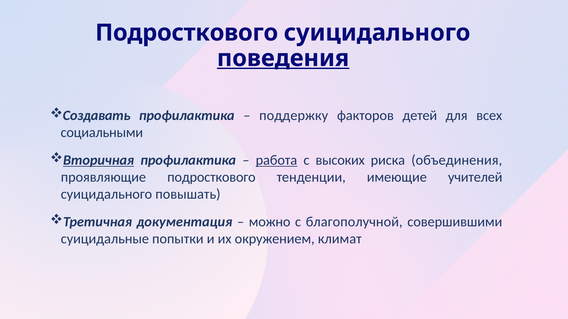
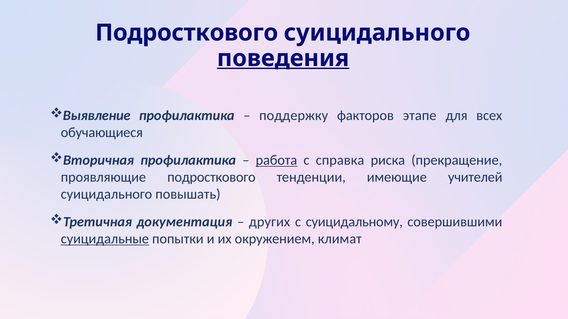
Создавать: Создавать -> Выявление
детей: детей -> этапе
социальными: социальными -> обучающиеся
Вторичная underline: present -> none
высоких: высоких -> справка
объединения: объединения -> прекращение
можно: можно -> других
благополучной: благополучной -> суицидальному
суицидальные underline: none -> present
